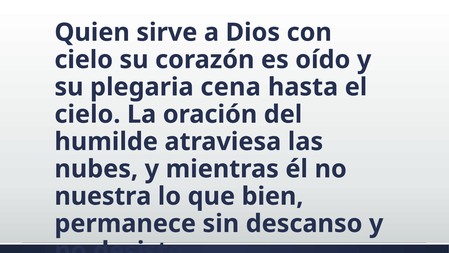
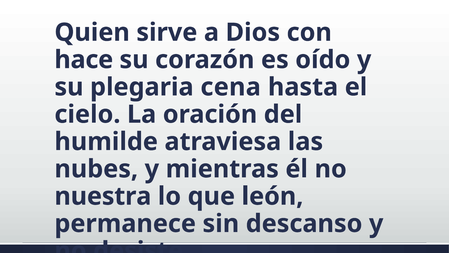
cielo at (84, 60): cielo -> hace
bien: bien -> león
